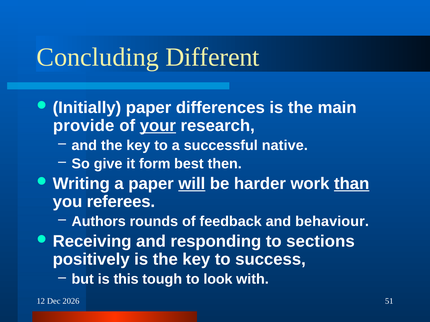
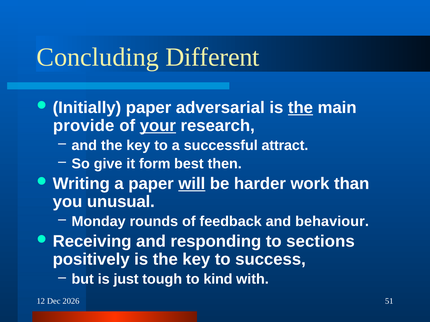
differences: differences -> adversarial
the at (300, 108) underline: none -> present
native: native -> attract
than underline: present -> none
referees: referees -> unusual
Authors: Authors -> Monday
this: this -> just
look: look -> kind
